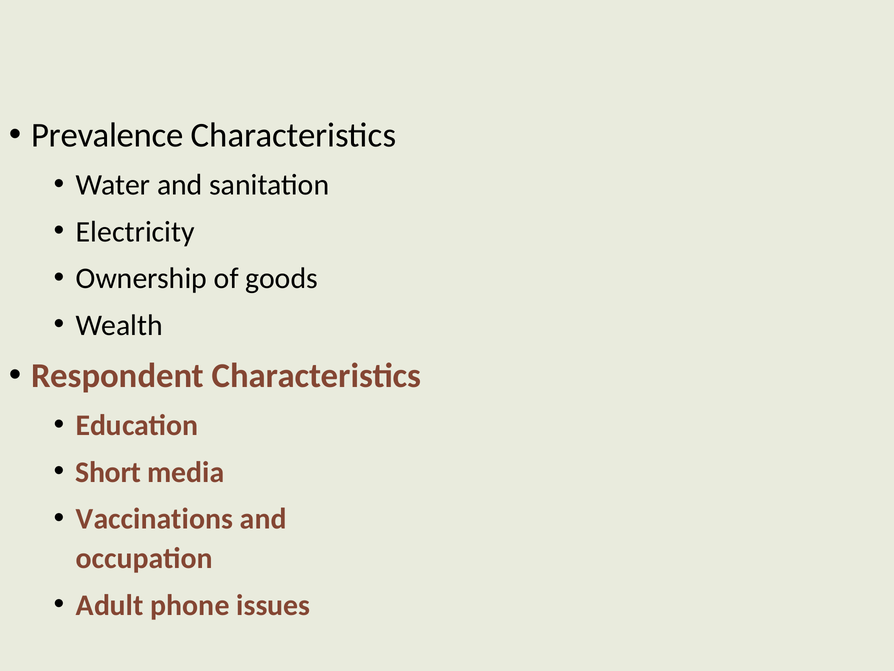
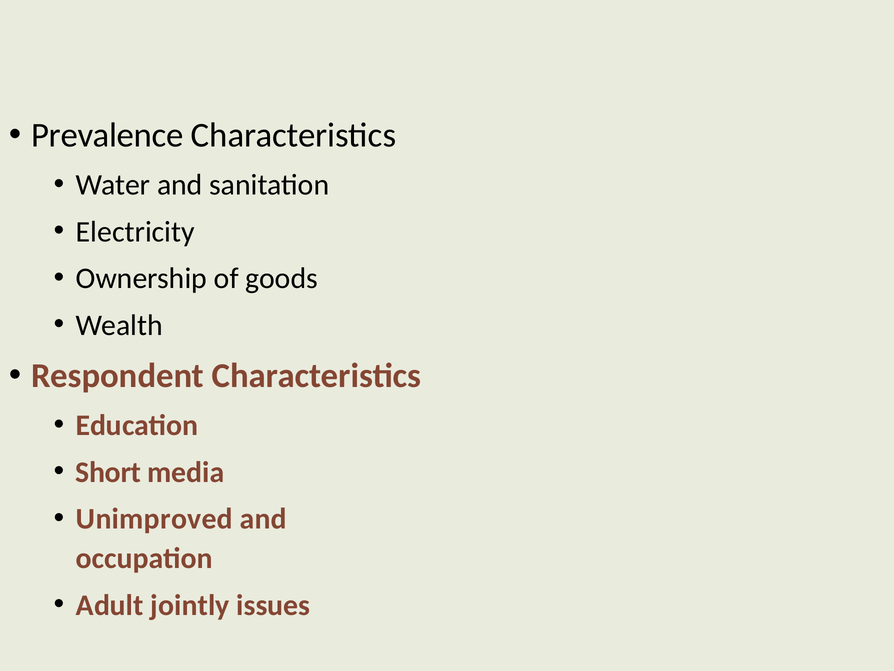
Vaccinations: Vaccinations -> Unimproved
phone: phone -> jointly
